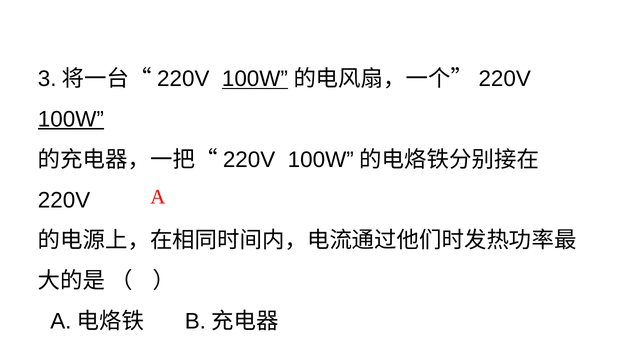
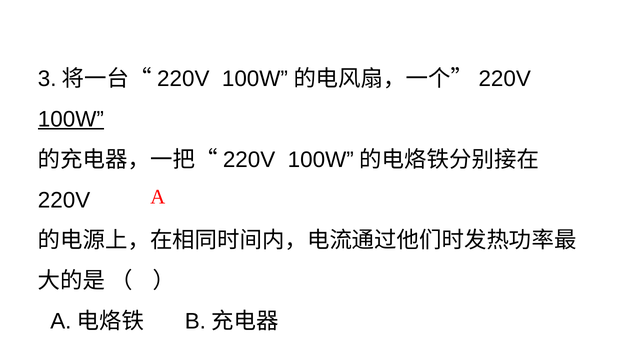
100W at (255, 79) underline: present -> none
